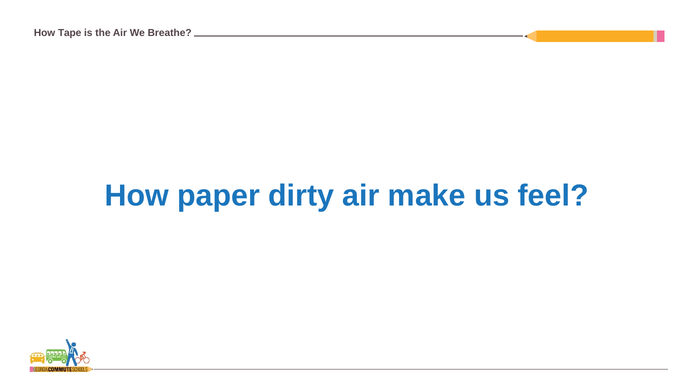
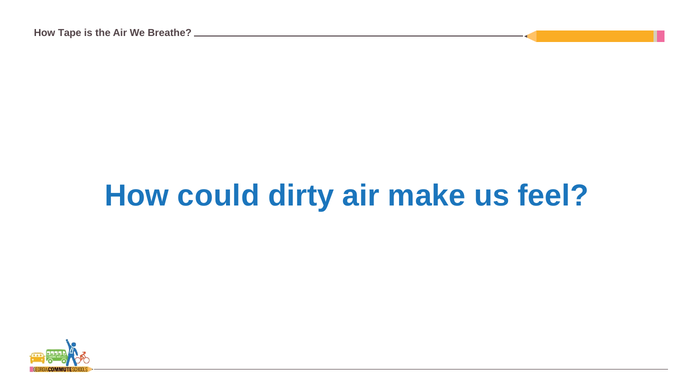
paper: paper -> could
